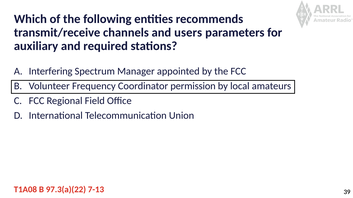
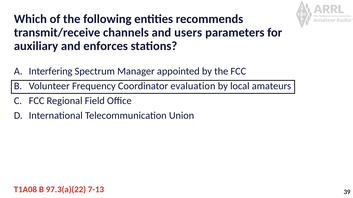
required: required -> enforces
permission: permission -> evaluation
